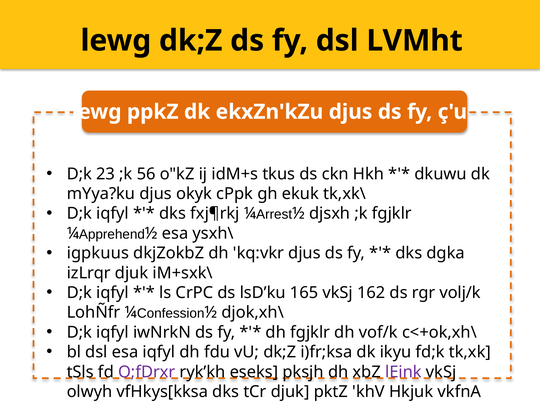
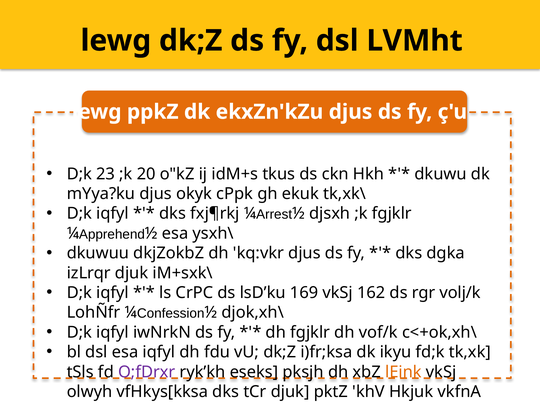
56: 56 -> 20
igpkuus: igpkuus -> dkuwuu
165: 165 -> 169
lEink colour: purple -> orange
